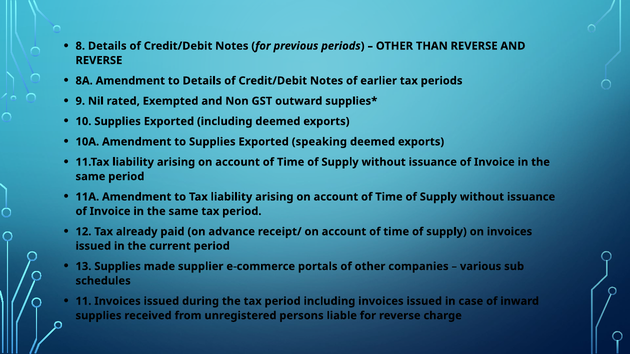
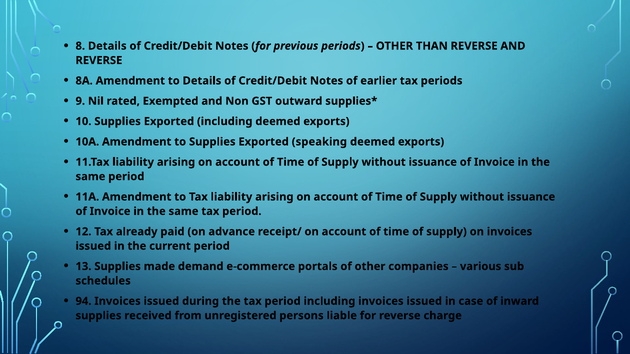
supplier: supplier -> demand
11: 11 -> 94
